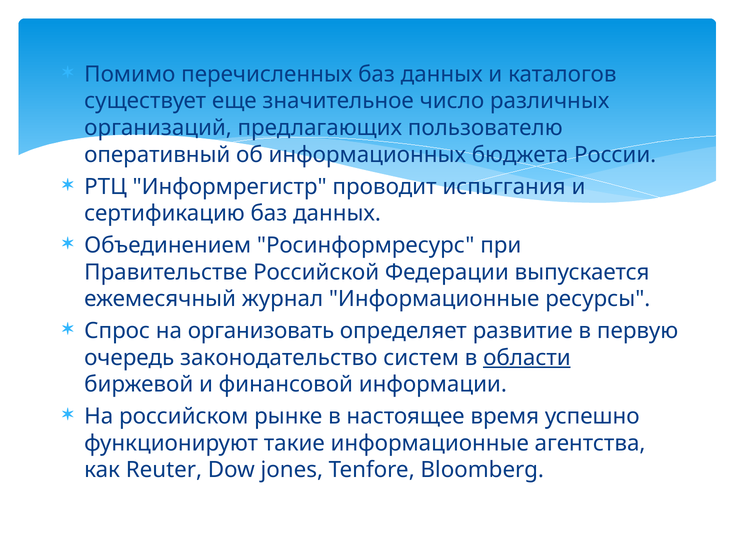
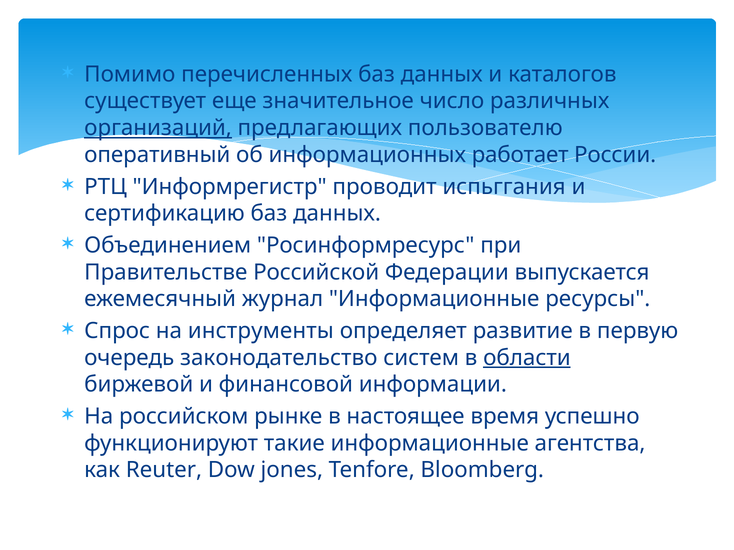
организаций underline: none -> present
бюджета: бюджета -> работает
организовать: организовать -> инструменты
